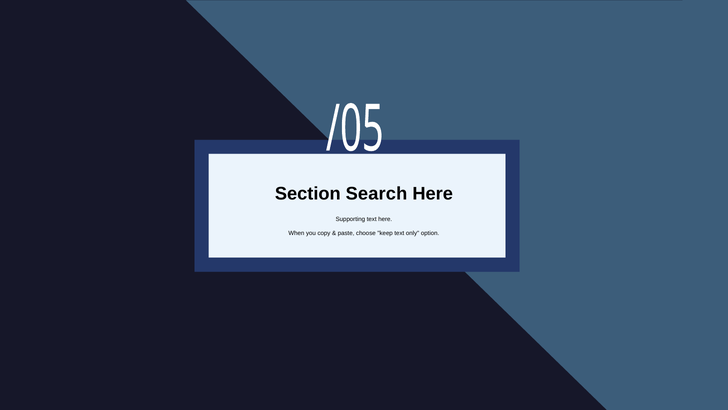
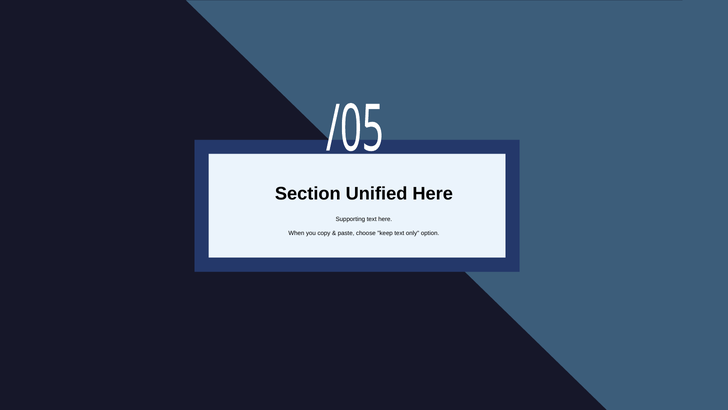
Search: Search -> Unified
